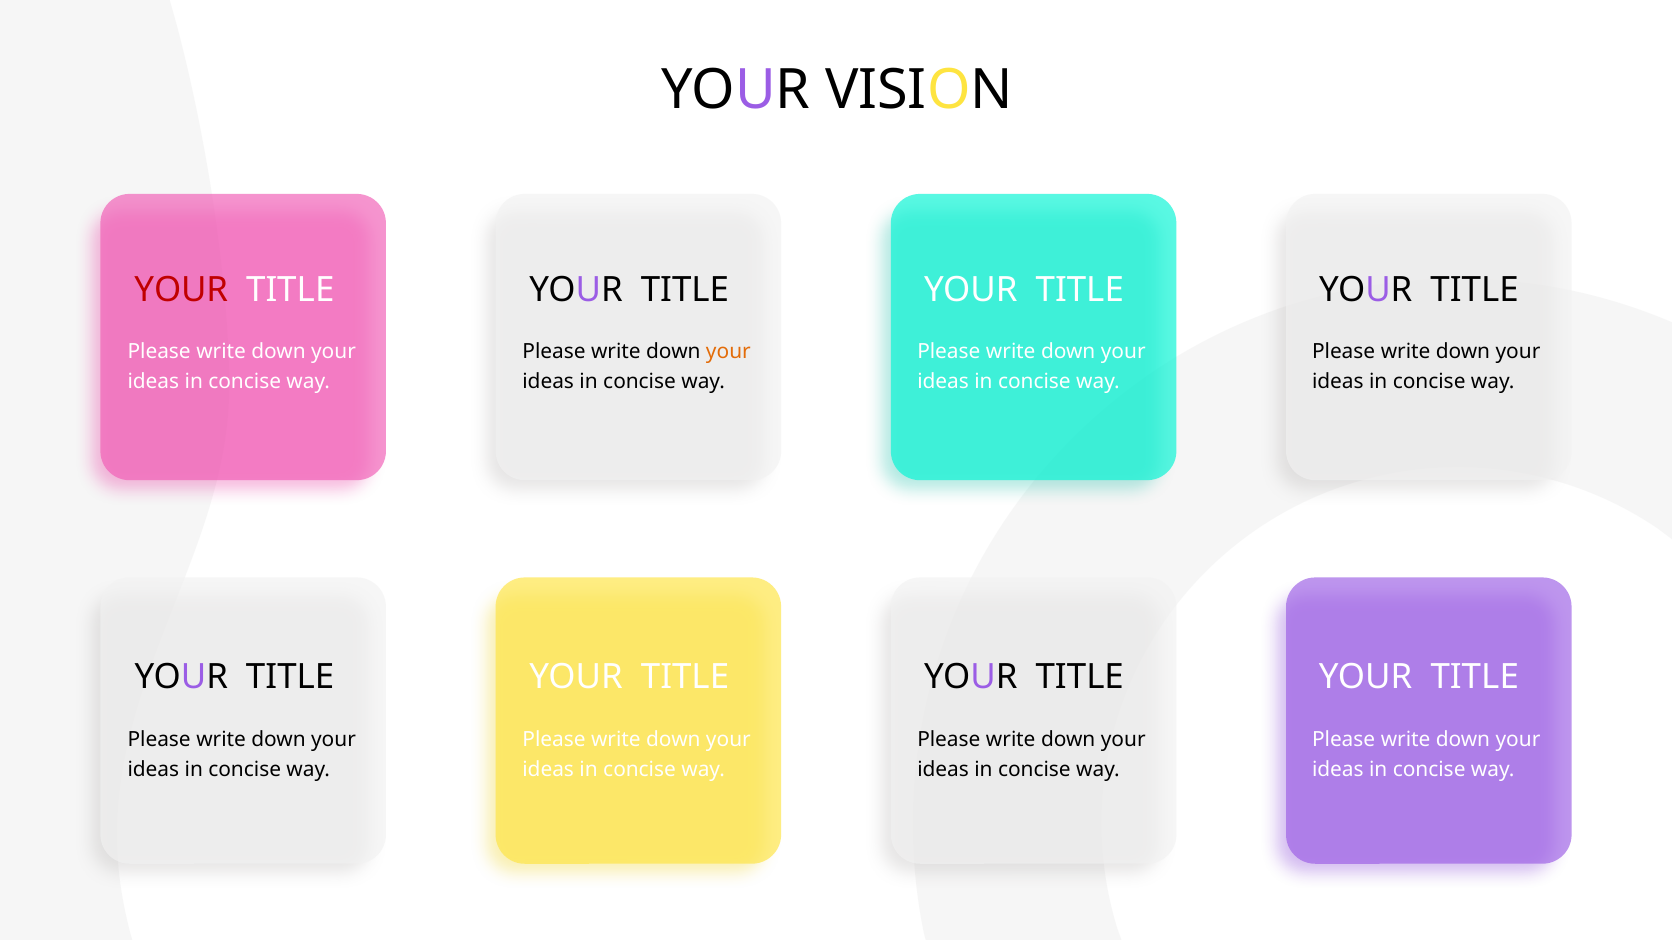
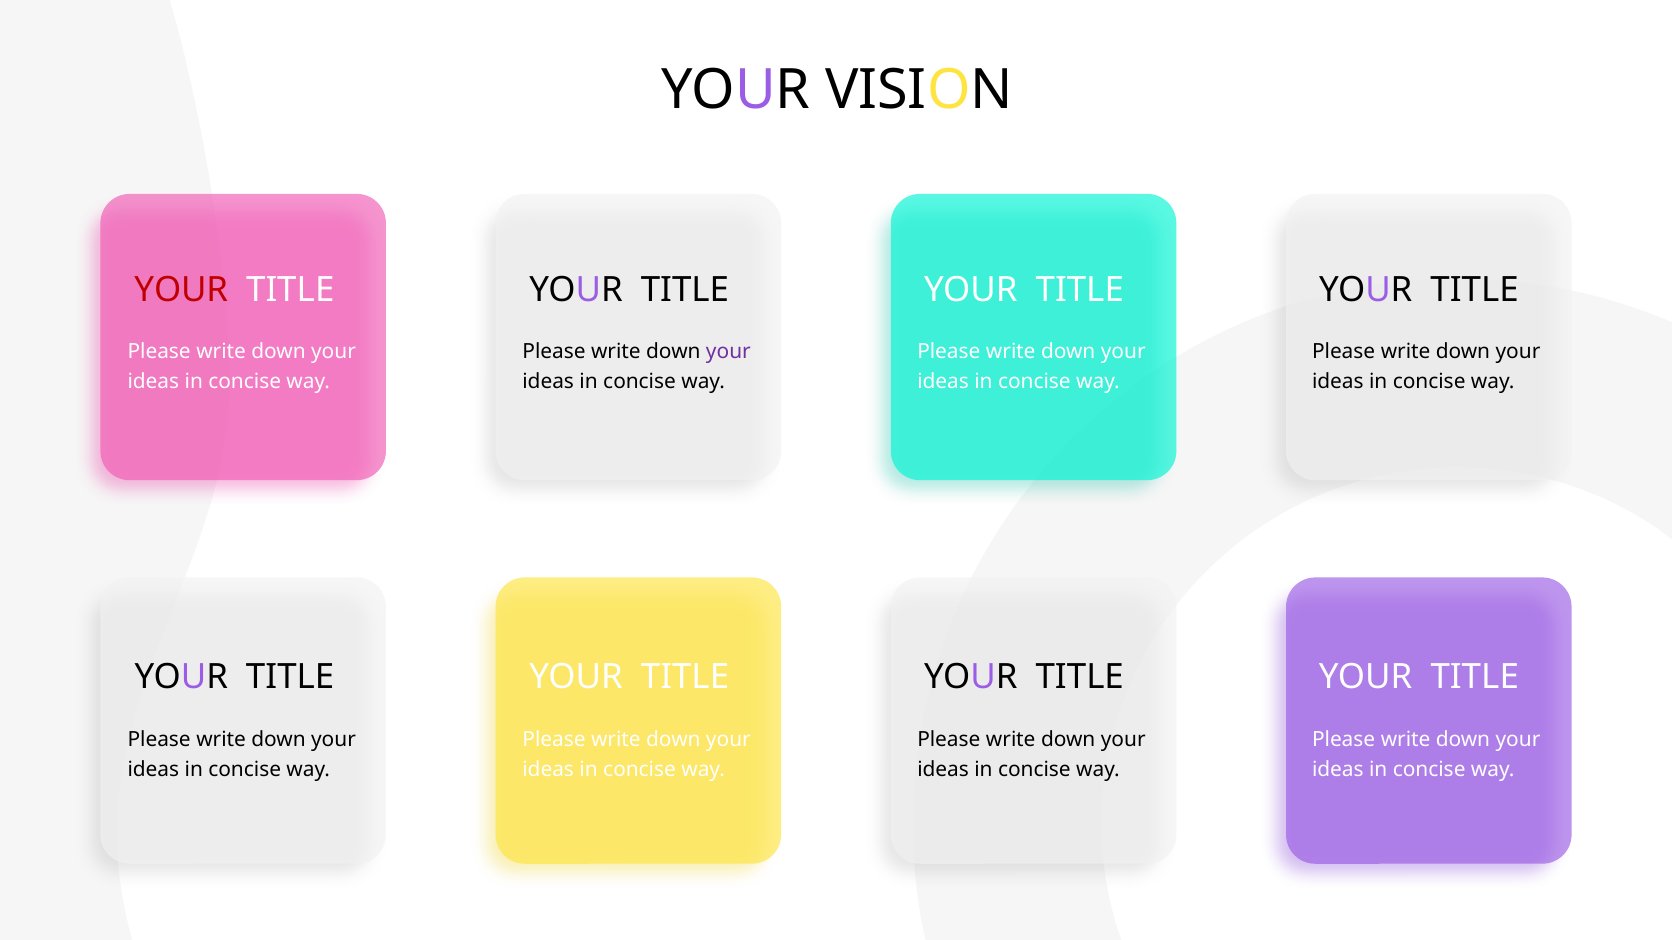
your at (728, 352) colour: orange -> purple
